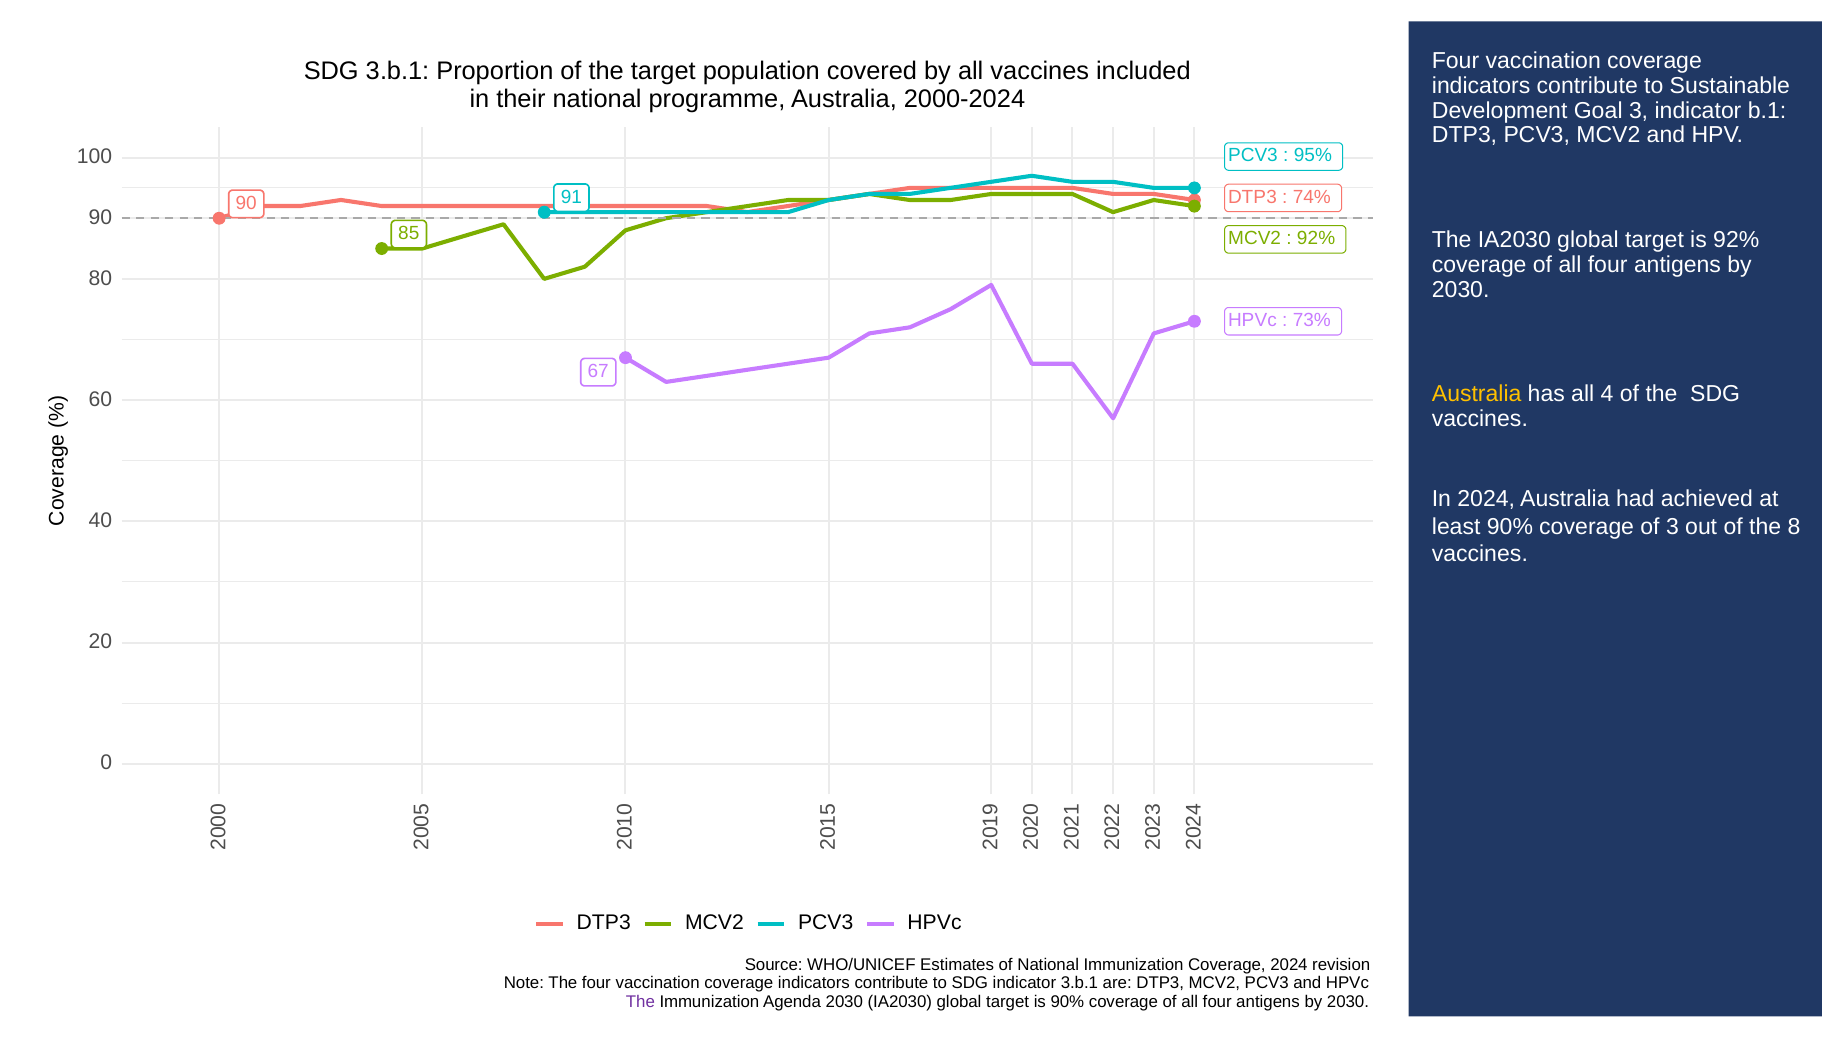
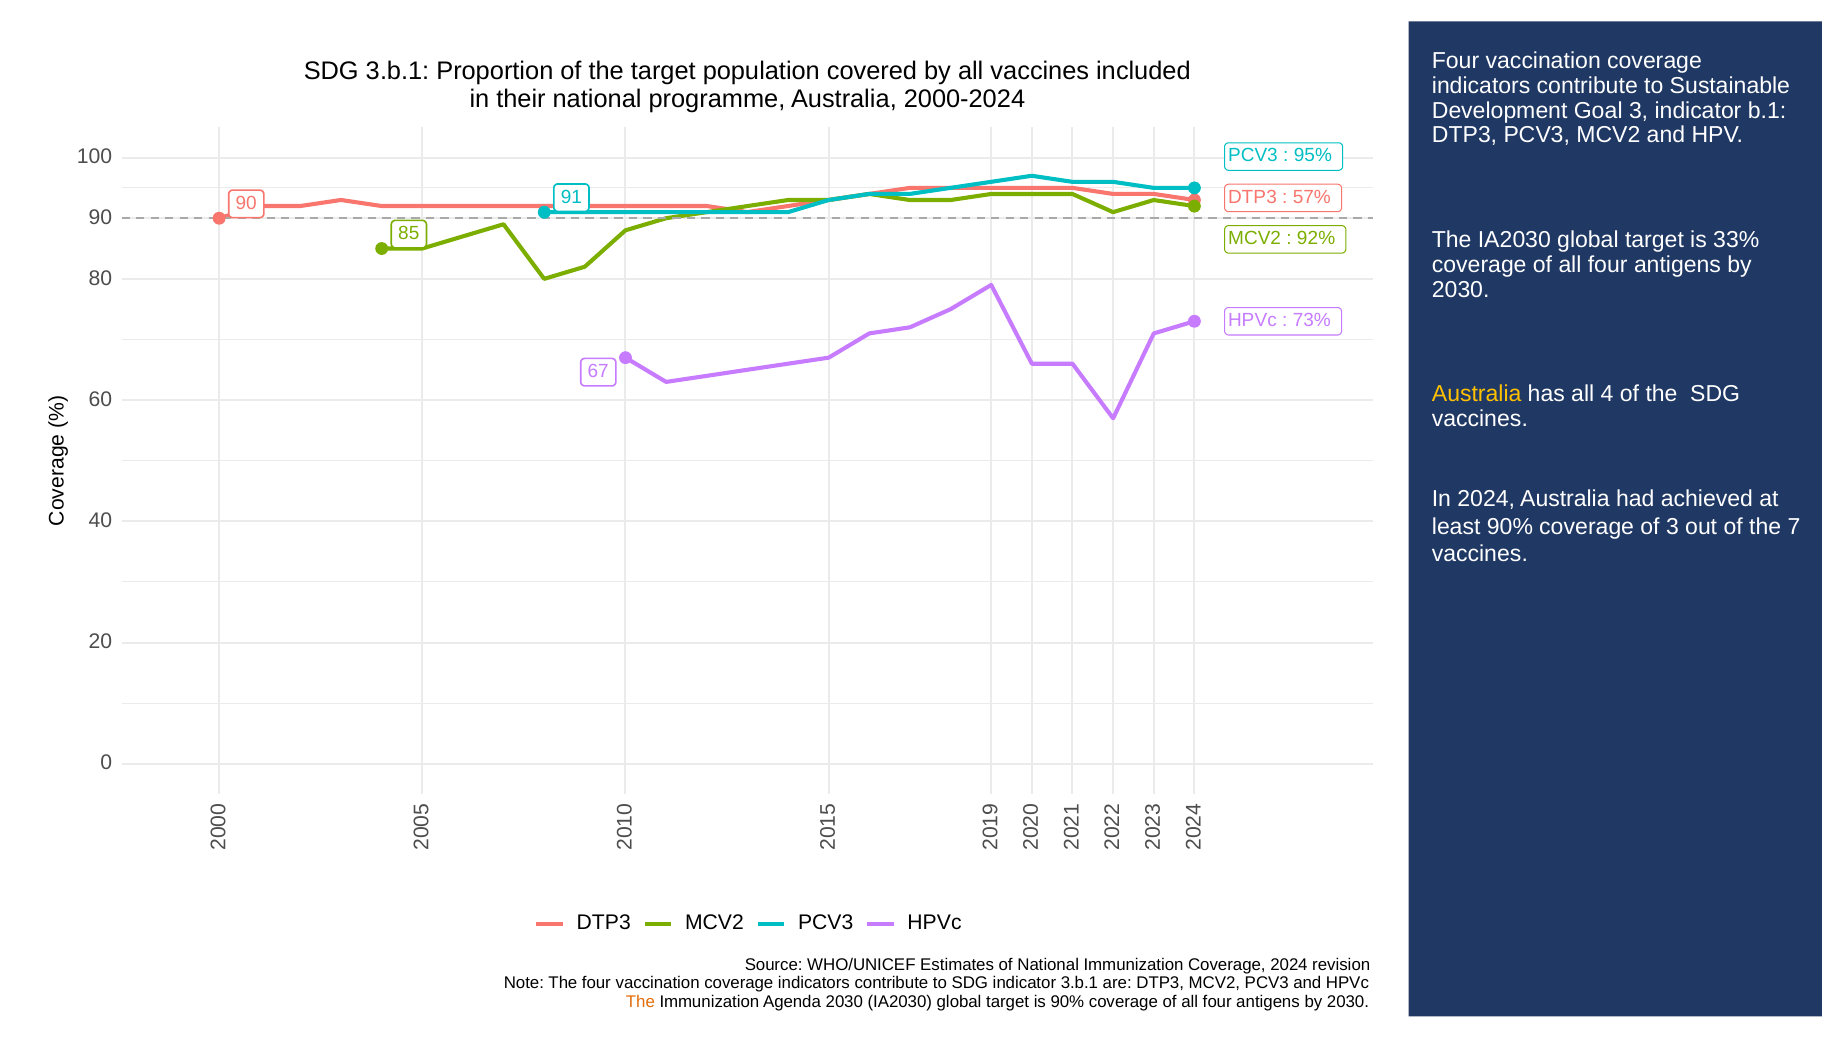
74%: 74% -> 57%
is 92%: 92% -> 33%
8: 8 -> 7
The at (640, 1001) colour: purple -> orange
